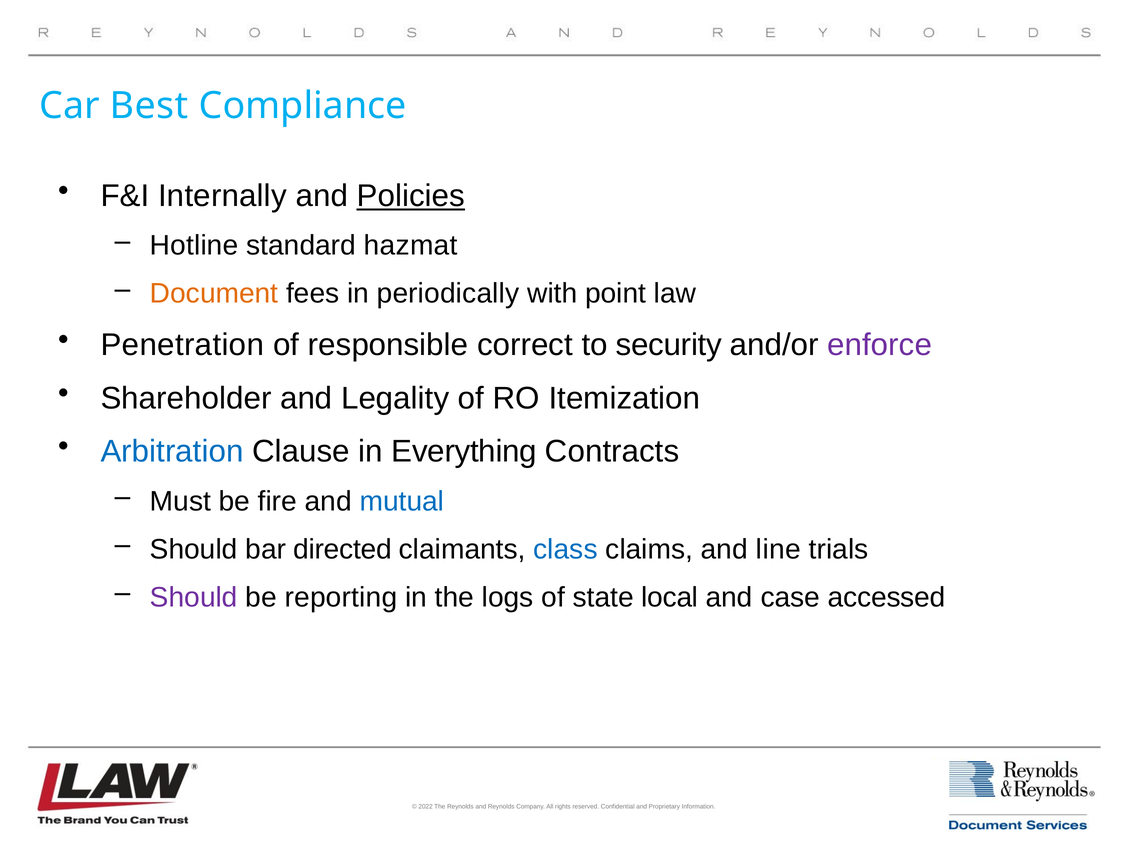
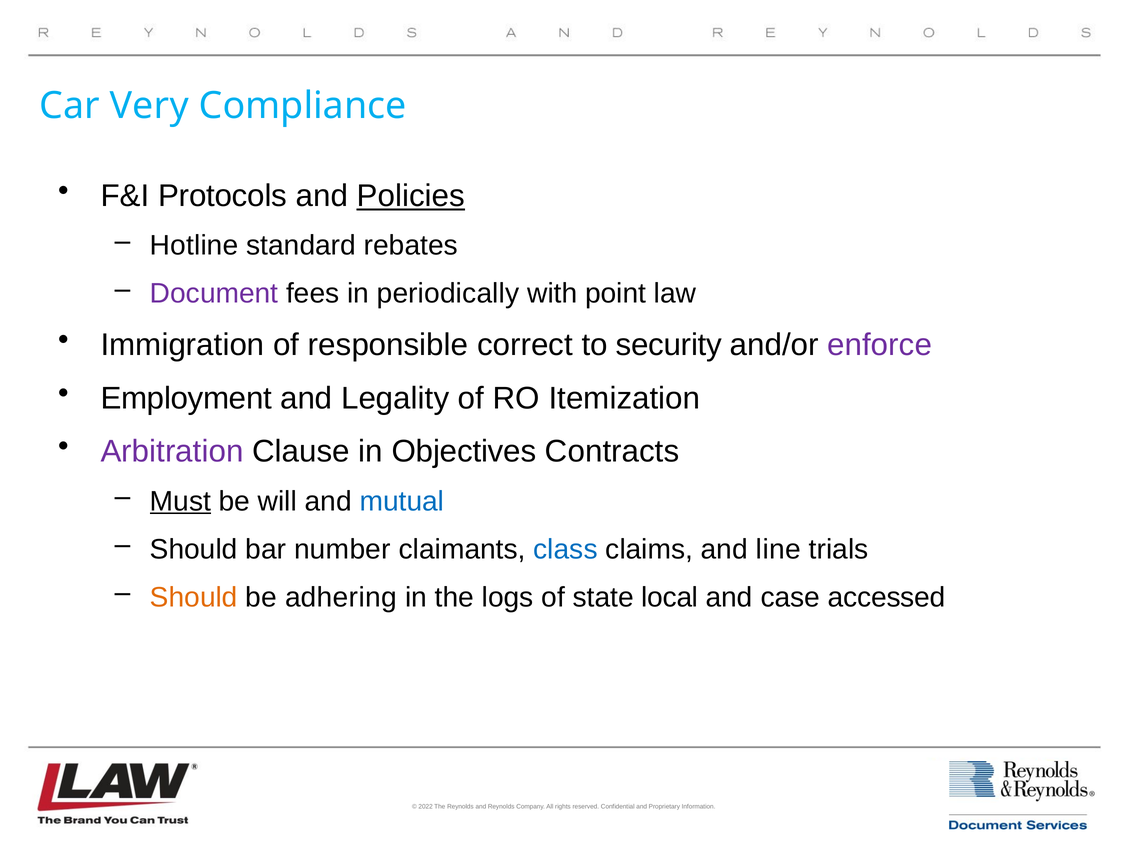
Best: Best -> Very
Internally: Internally -> Protocols
hazmat: hazmat -> rebates
Document colour: orange -> purple
Penetration: Penetration -> Immigration
Shareholder: Shareholder -> Employment
Arbitration colour: blue -> purple
Everything: Everything -> Objectives
Must underline: none -> present
fire: fire -> will
directed: directed -> number
Should at (194, 597) colour: purple -> orange
reporting: reporting -> adhering
